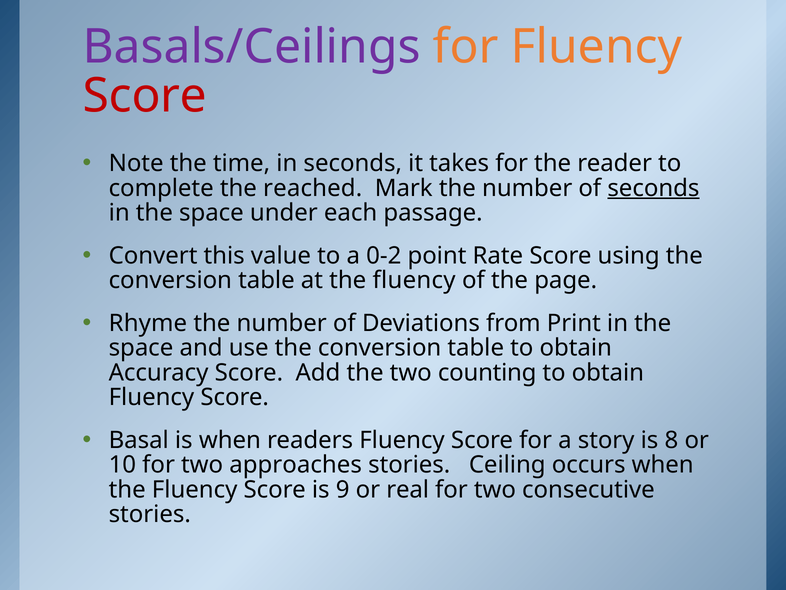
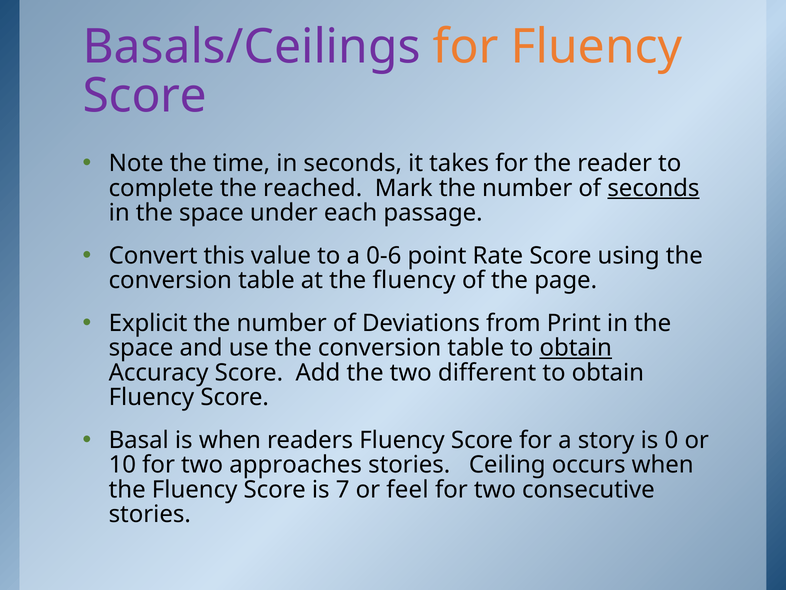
Score at (145, 96) colour: red -> purple
0-2: 0-2 -> 0-6
Rhyme: Rhyme -> Explicit
obtain at (576, 348) underline: none -> present
counting: counting -> different
8: 8 -> 0
9: 9 -> 7
real: real -> feel
